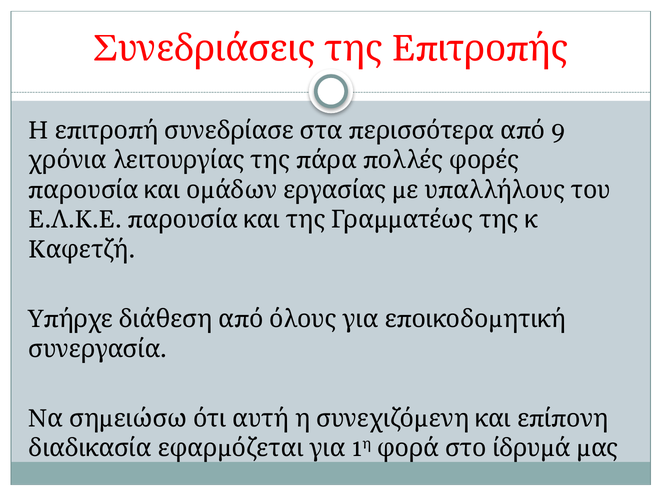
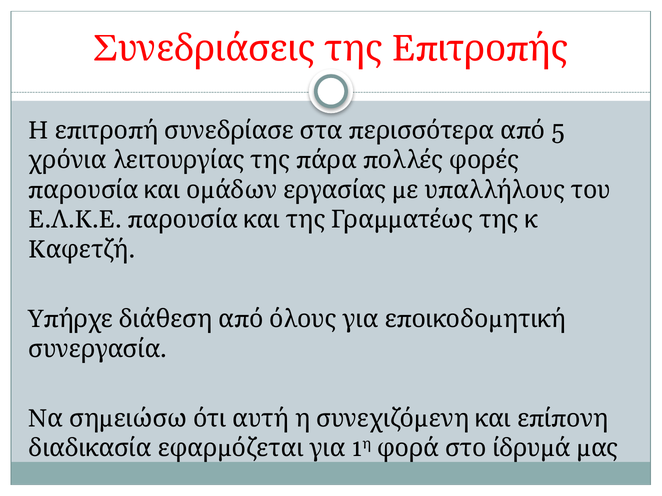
9: 9 -> 5
